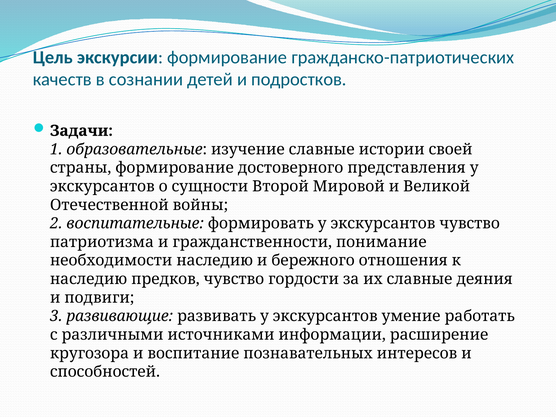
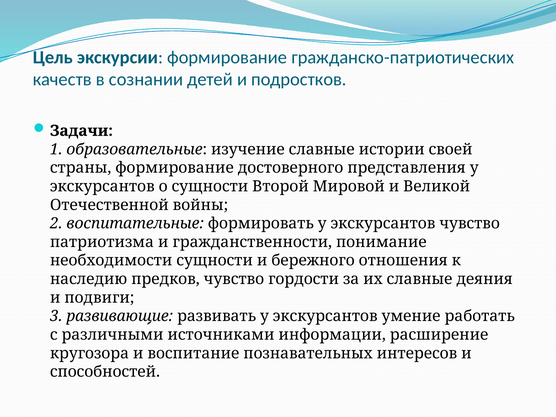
необходимости наследию: наследию -> сущности
